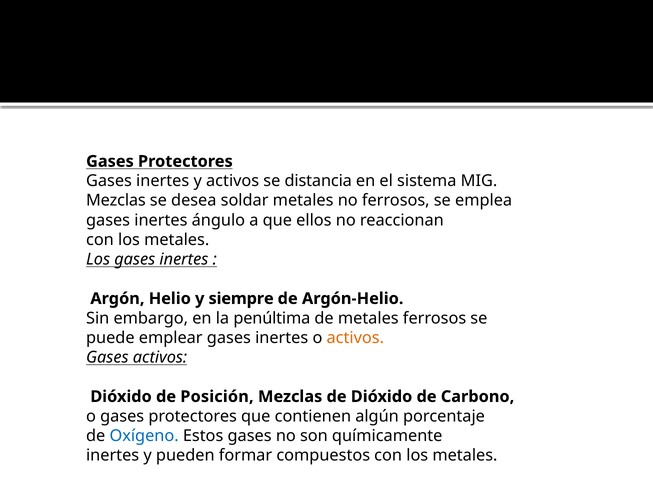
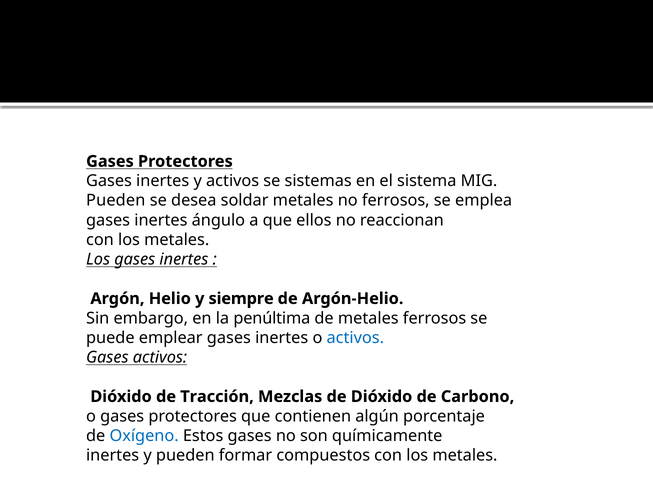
distancia: distancia -> sistemas
Mezclas at (116, 200): Mezclas -> Pueden
activos at (355, 338) colour: orange -> blue
Posición: Posición -> Tracción
